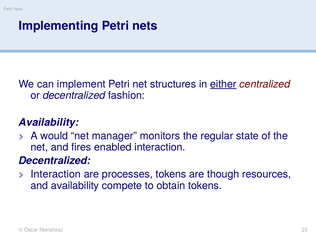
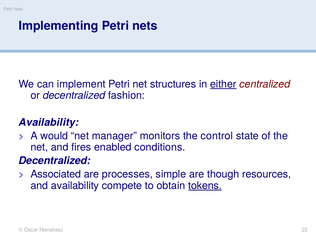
regular: regular -> control
enabled interaction: interaction -> conditions
Interaction at (56, 174): Interaction -> Associated
processes tokens: tokens -> simple
tokens at (205, 186) underline: none -> present
